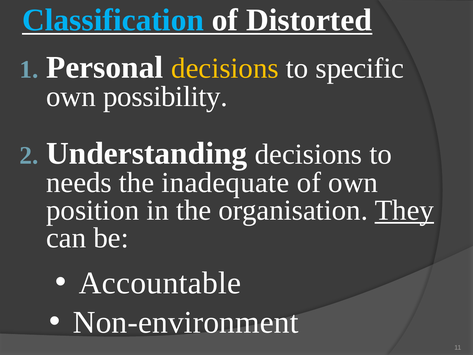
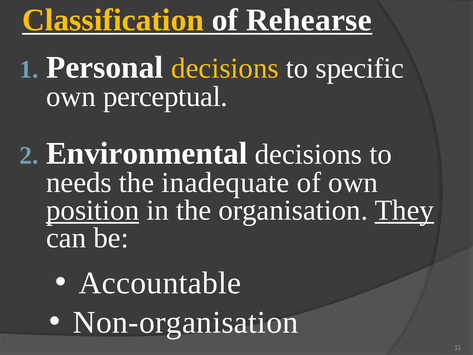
Classification colour: light blue -> yellow
Distorted: Distorted -> Rehearse
possibility: possibility -> perceptual
Understanding: Understanding -> Environmental
position underline: none -> present
Non-environment: Non-environment -> Non-organisation
